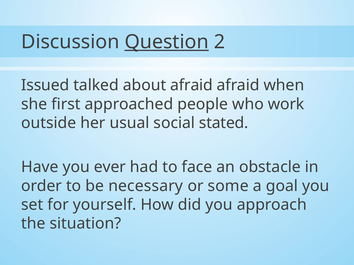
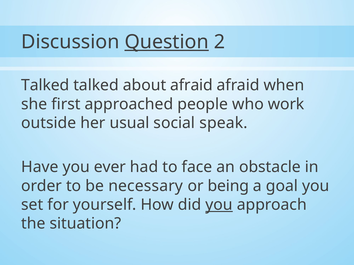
Issued at (45, 85): Issued -> Talked
stated: stated -> speak
some: some -> being
you at (219, 205) underline: none -> present
